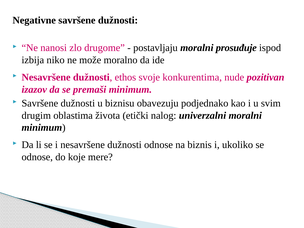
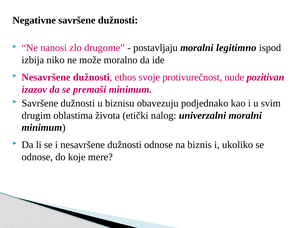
prosuđuje: prosuđuje -> legitimno
konkurentima: konkurentima -> protivurečnost
